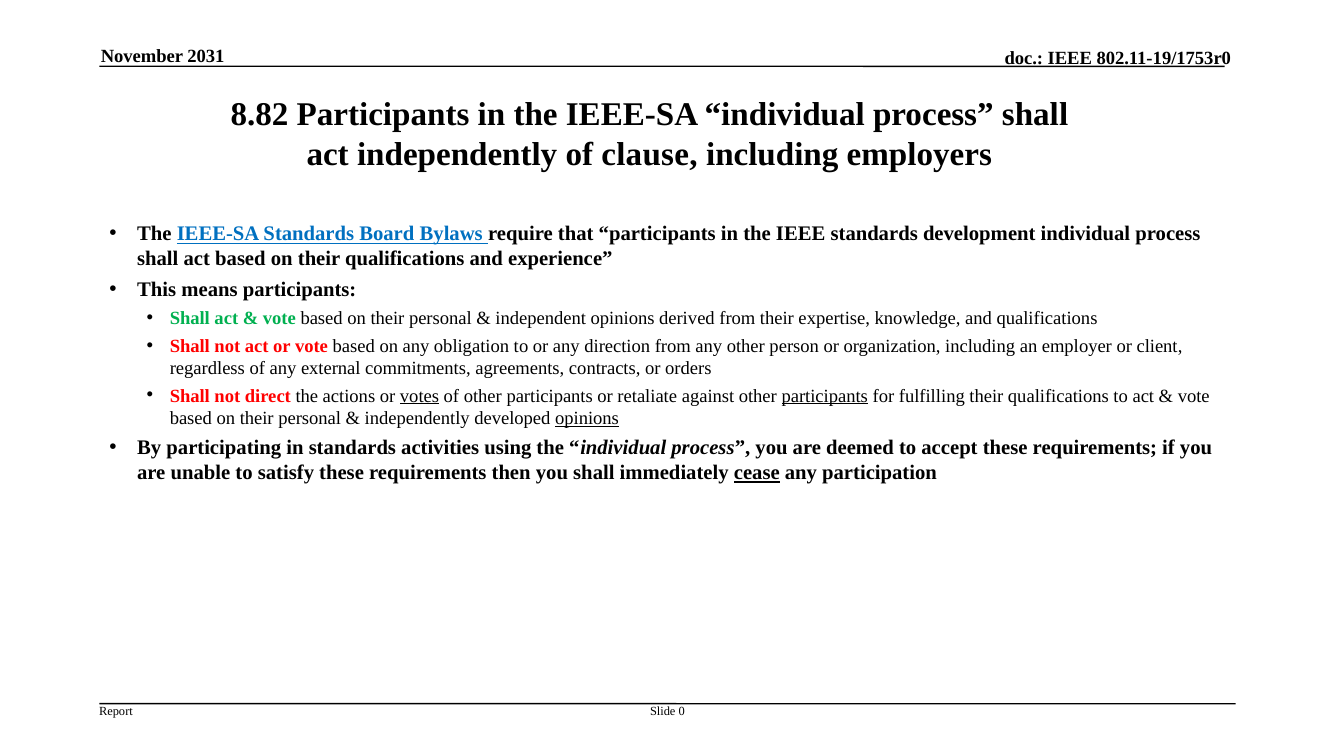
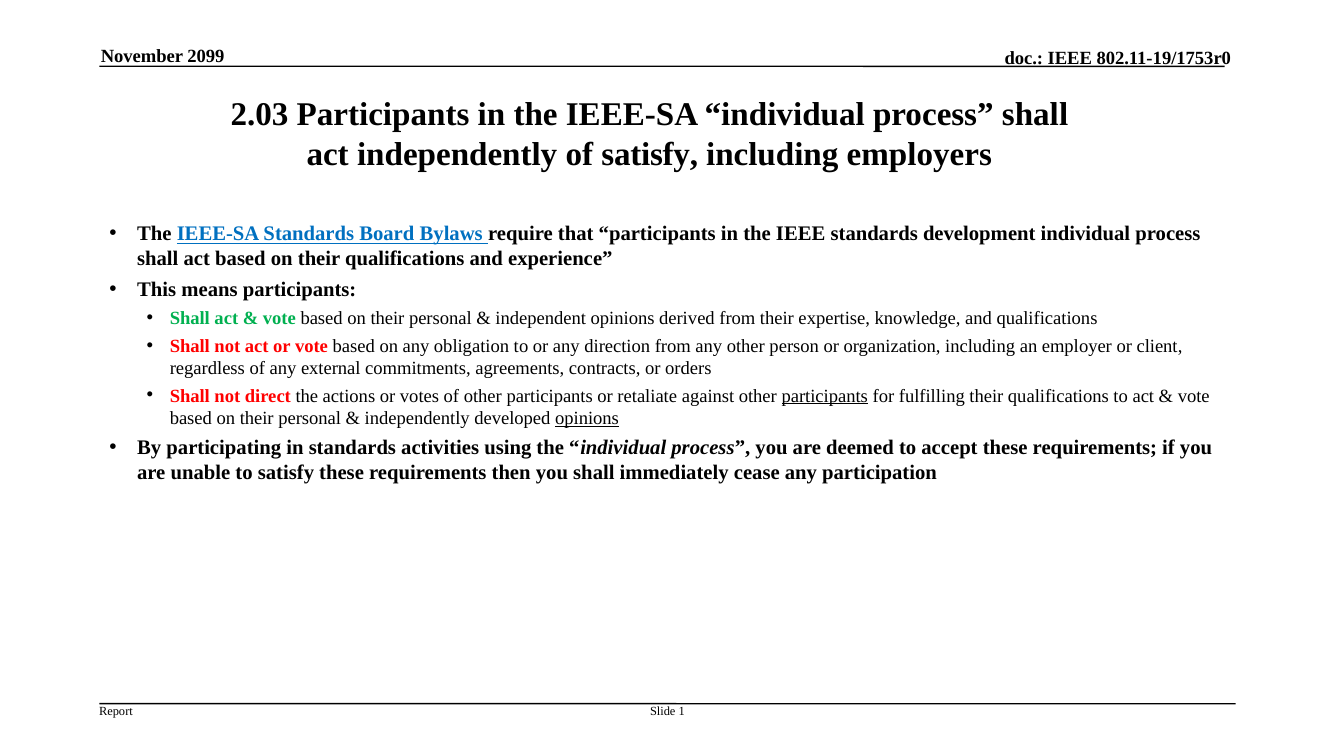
2031: 2031 -> 2099
8.82: 8.82 -> 2.03
of clause: clause -> satisfy
votes underline: present -> none
cease underline: present -> none
0: 0 -> 1
